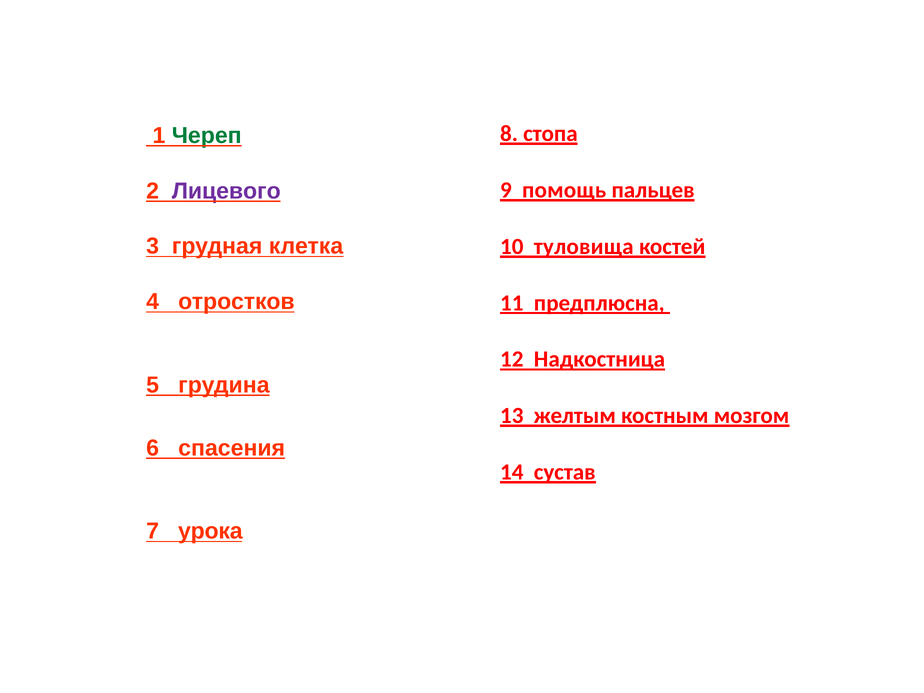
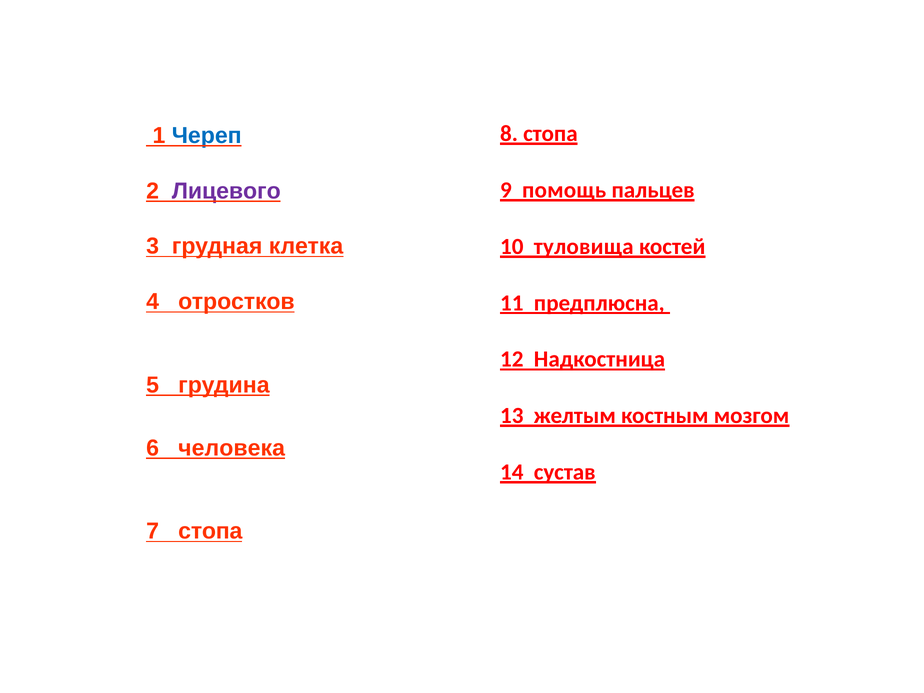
Череп colour: green -> blue
спасения: спасения -> человека
7 урока: урока -> стопа
